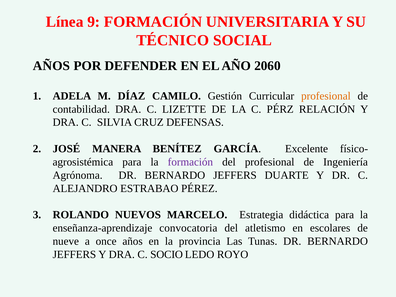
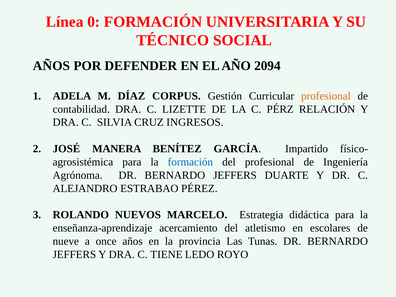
9: 9 -> 0
2060: 2060 -> 2094
CAMILO: CAMILO -> CORPUS
DEFENSAS: DEFENSAS -> INGRESOS
Excelente: Excelente -> Impartido
formación at (190, 162) colour: purple -> blue
convocatoria: convocatoria -> acercamiento
SOCIO: SOCIO -> TIENE
